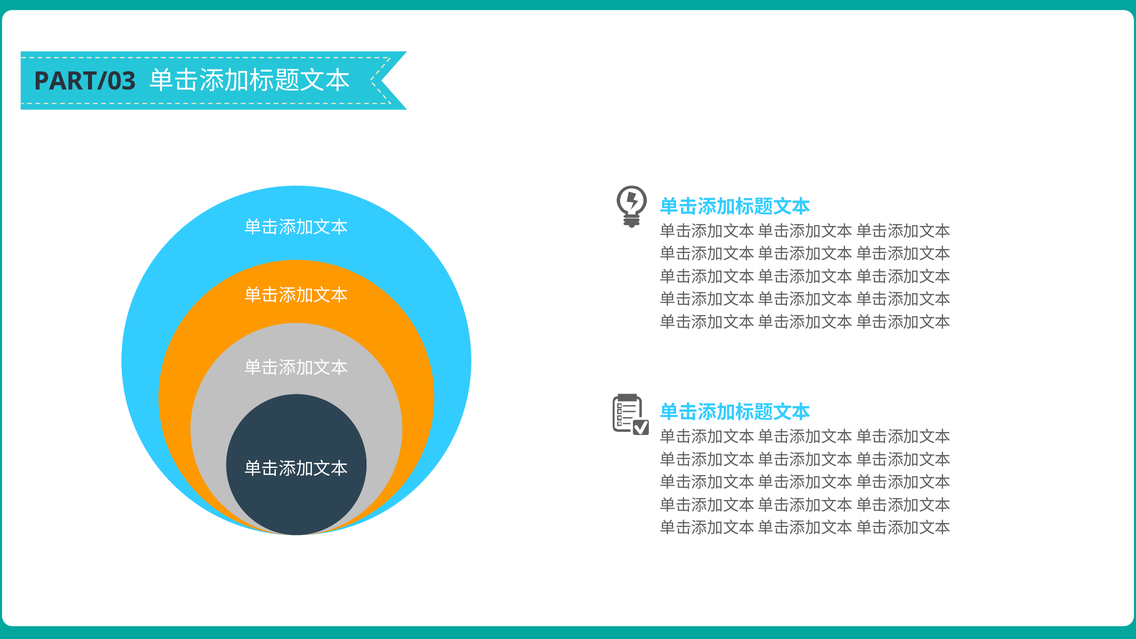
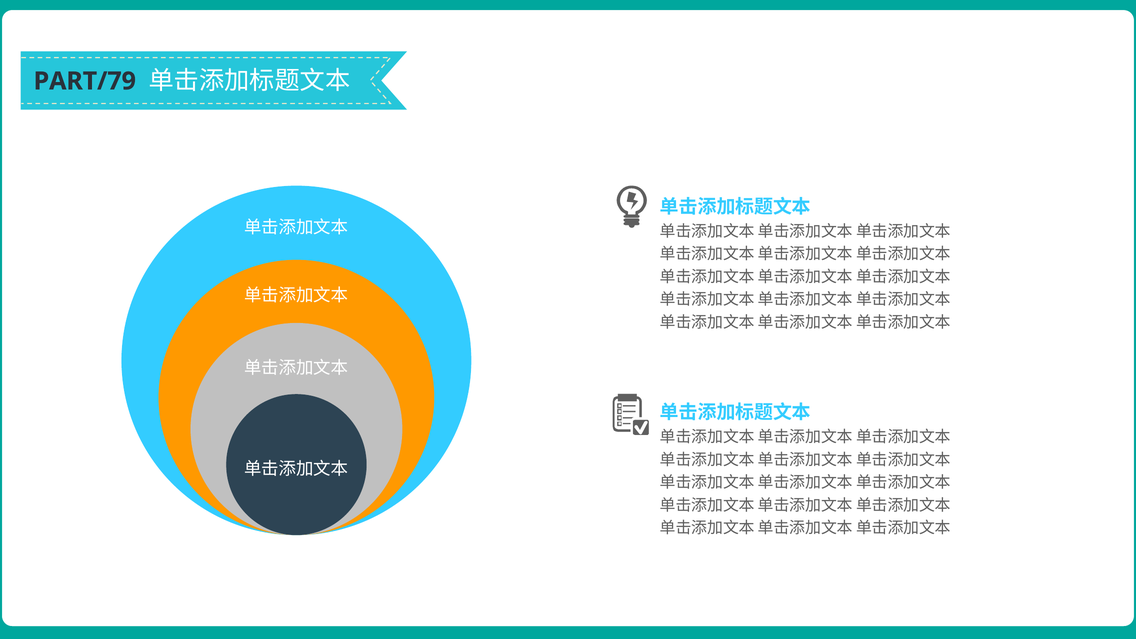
PART/03: PART/03 -> PART/79
